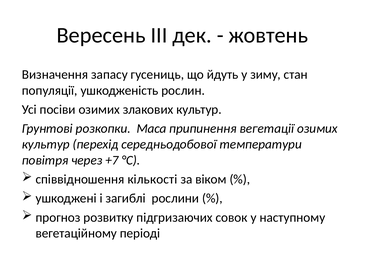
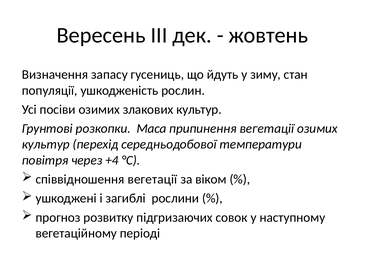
+7: +7 -> +4
співвідношення кількості: кількості -> вегетації
